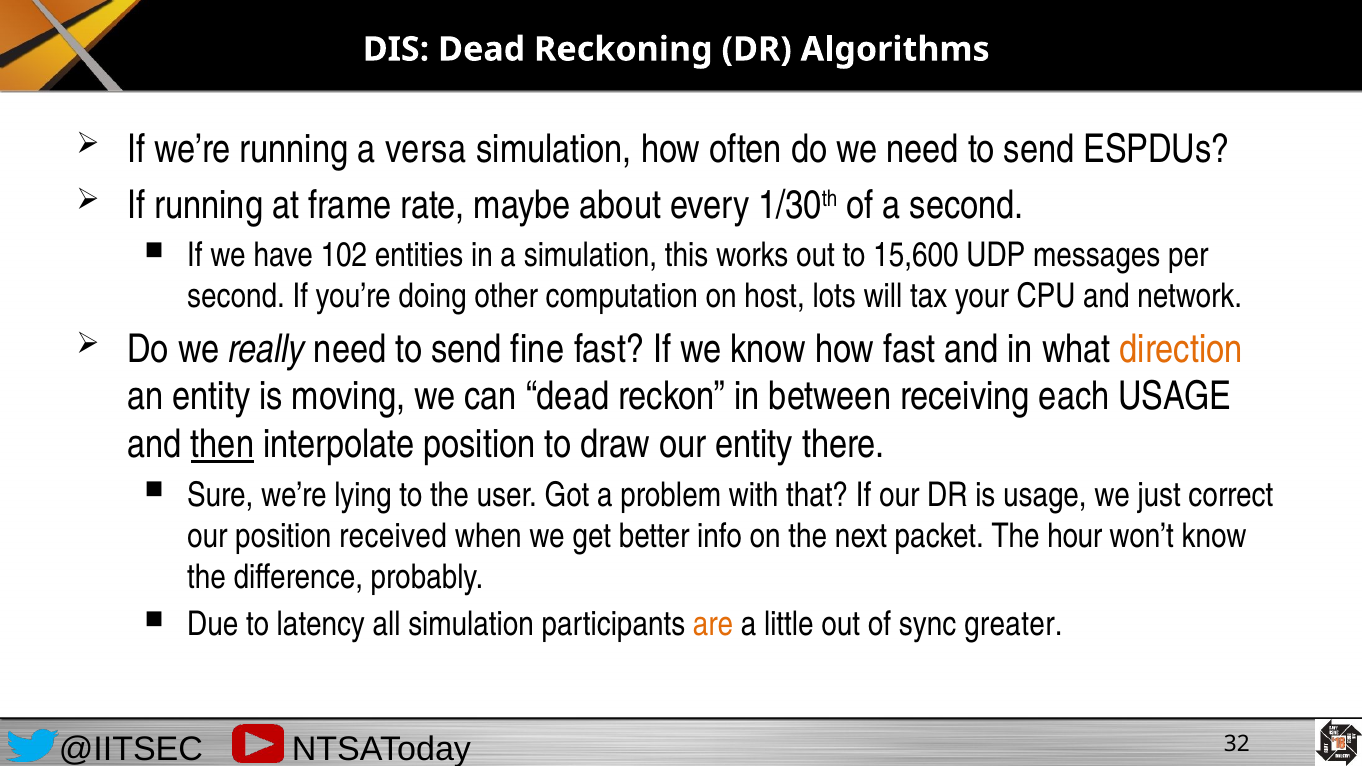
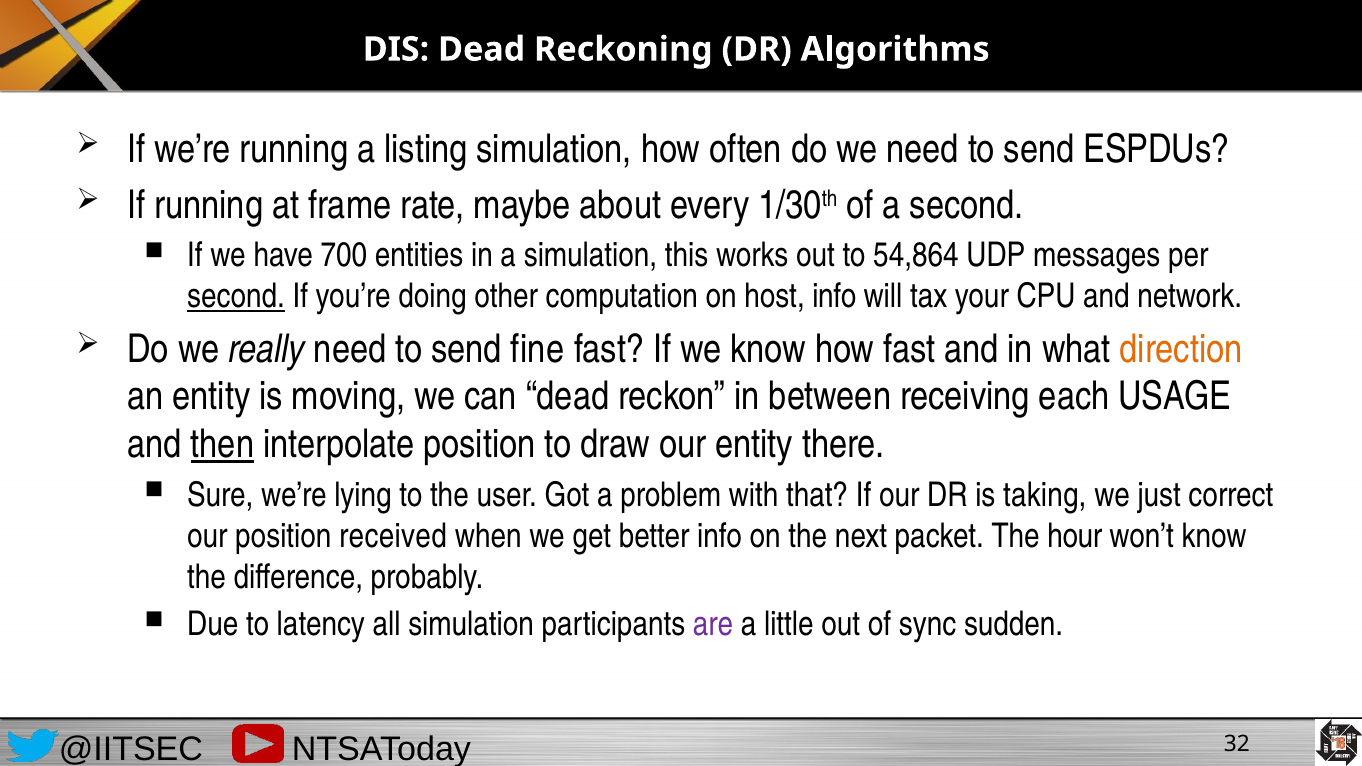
versa: versa -> listing
102: 102 -> 700
15,600: 15,600 -> 54,864
second at (236, 297) underline: none -> present
host lots: lots -> info
is usage: usage -> taking
are colour: orange -> purple
greater: greater -> sudden
